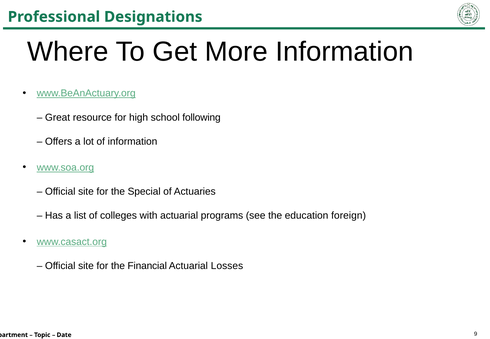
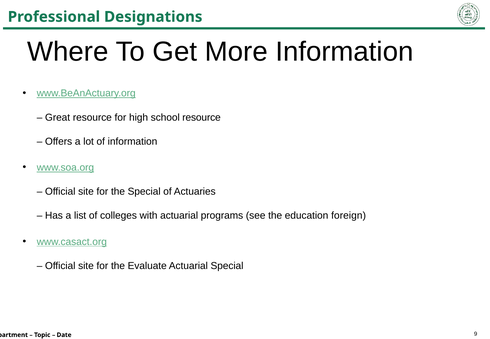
school following: following -> resource
Financial: Financial -> Evaluate
Actuarial Losses: Losses -> Special
